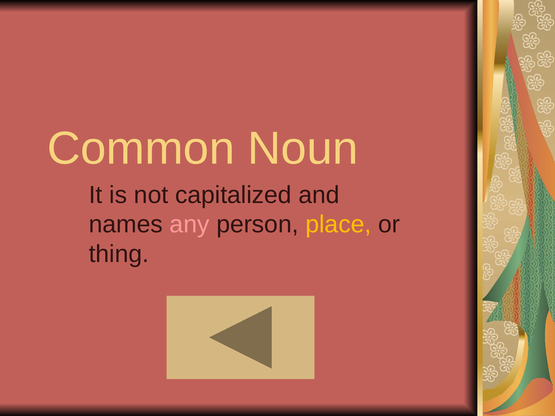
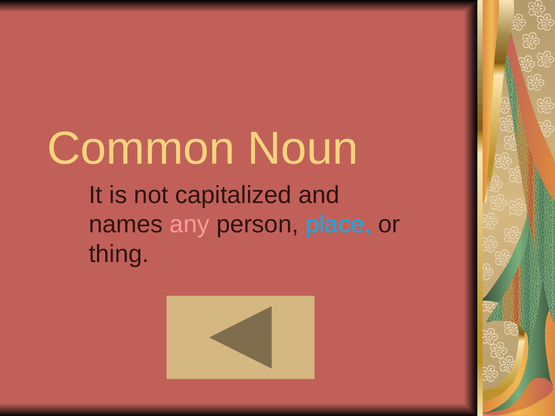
place colour: yellow -> light blue
